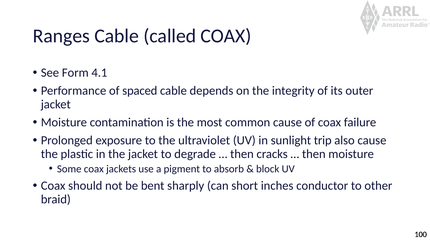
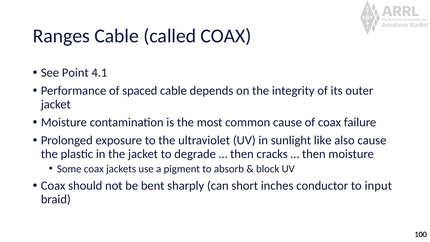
Form: Form -> Point
trip: trip -> like
other: other -> input
